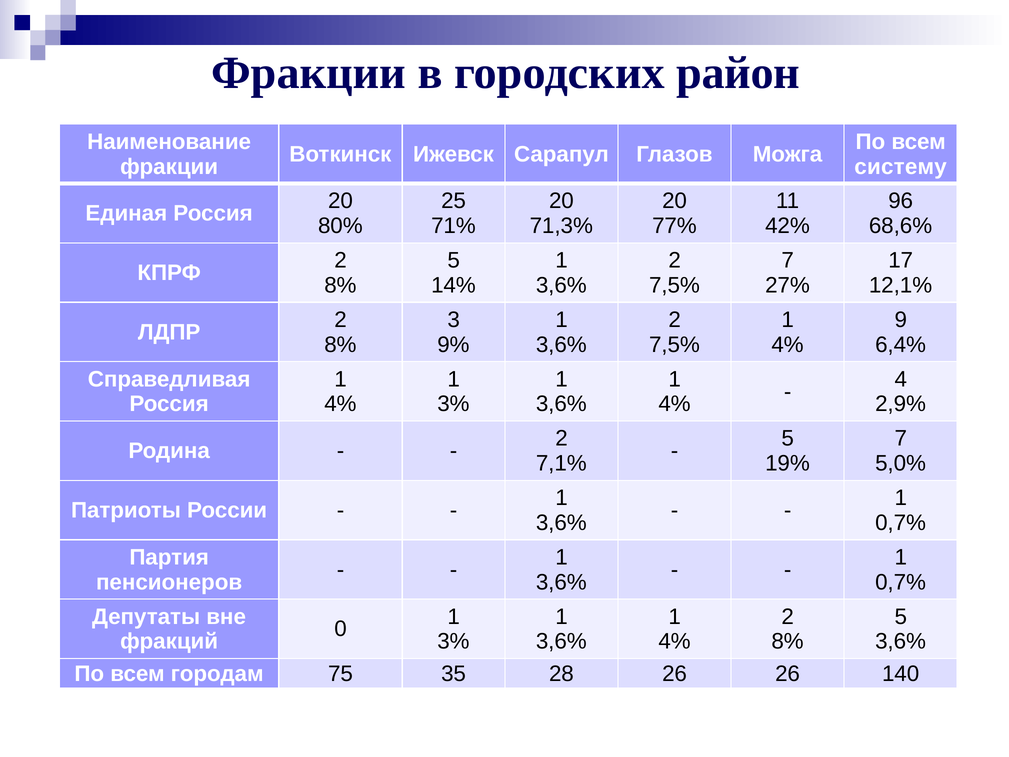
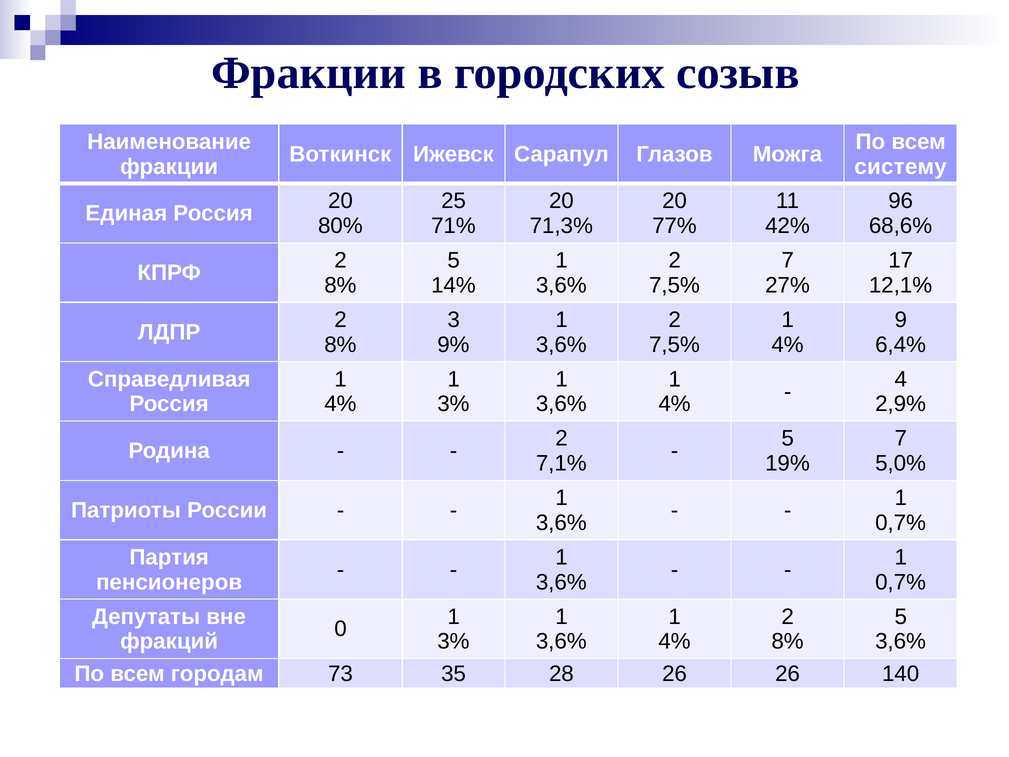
район: район -> созыв
75: 75 -> 73
